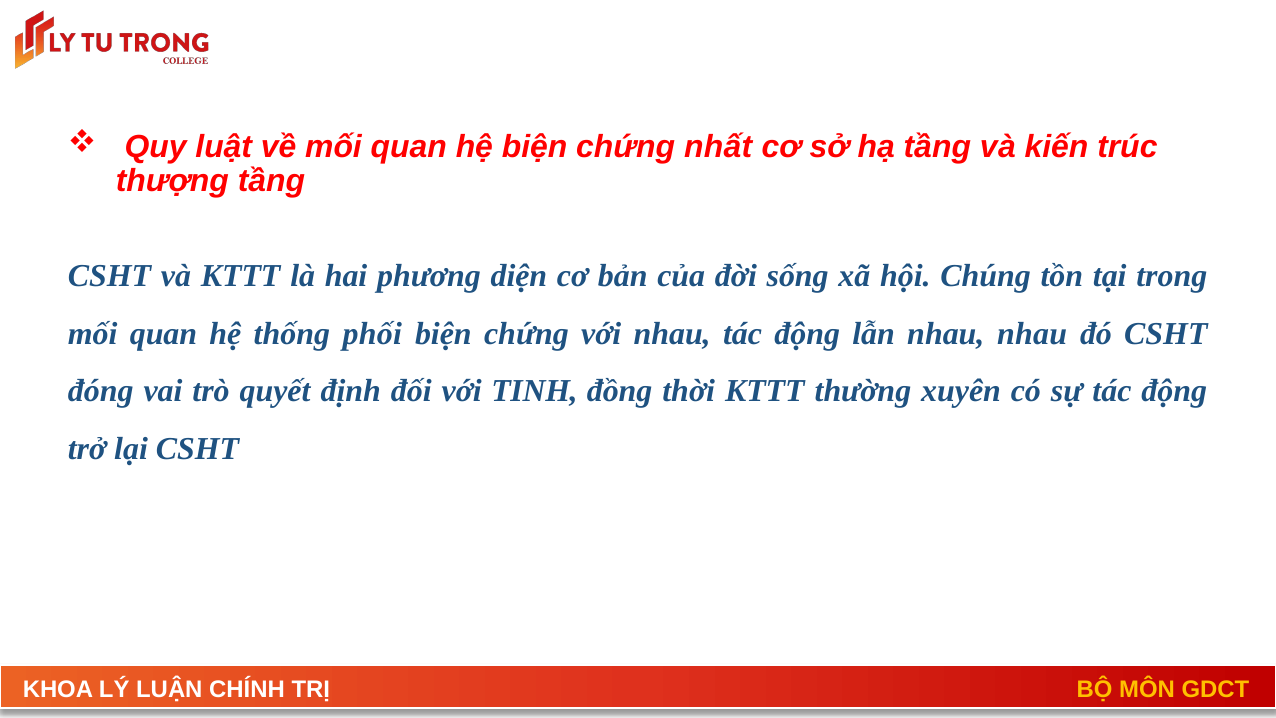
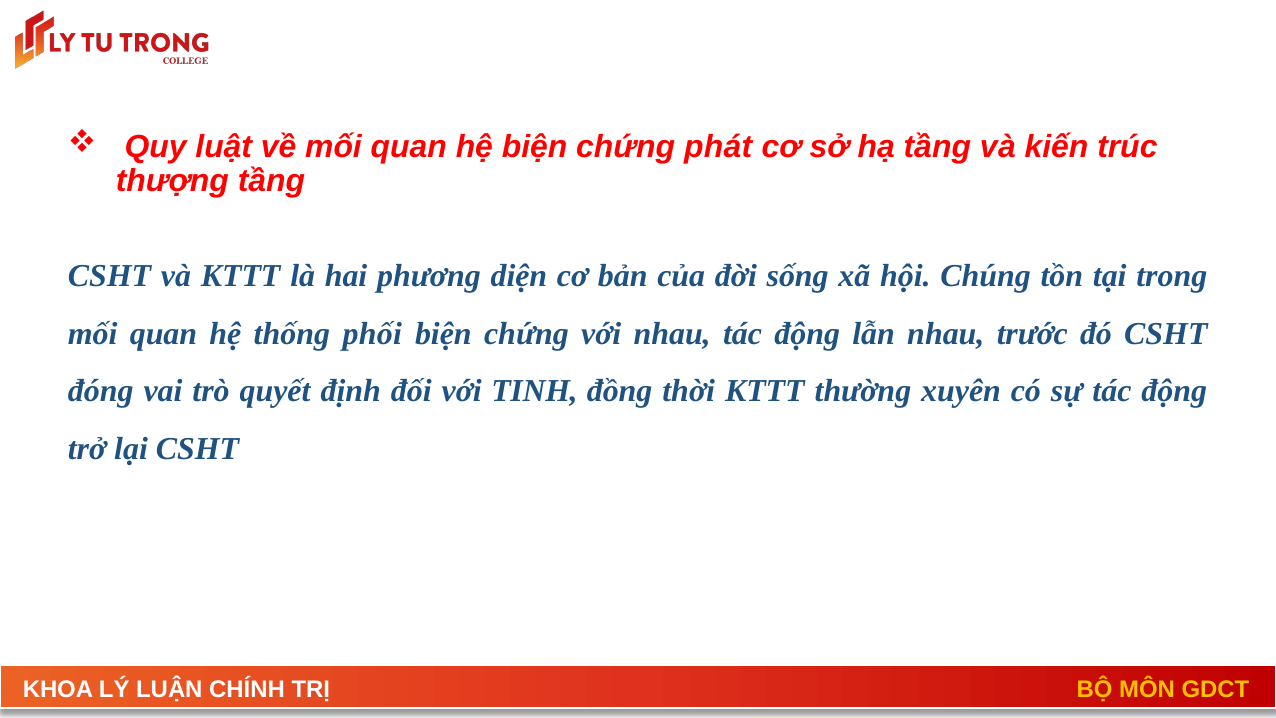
nhất: nhất -> phát
nhau nhau: nhau -> trước
